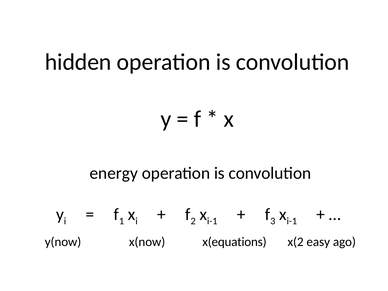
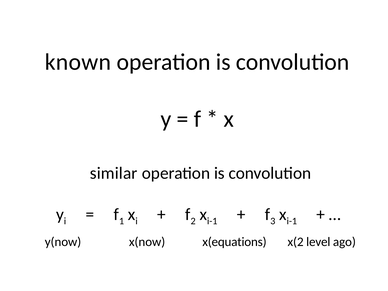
hidden: hidden -> known
energy: energy -> similar
easy: easy -> level
